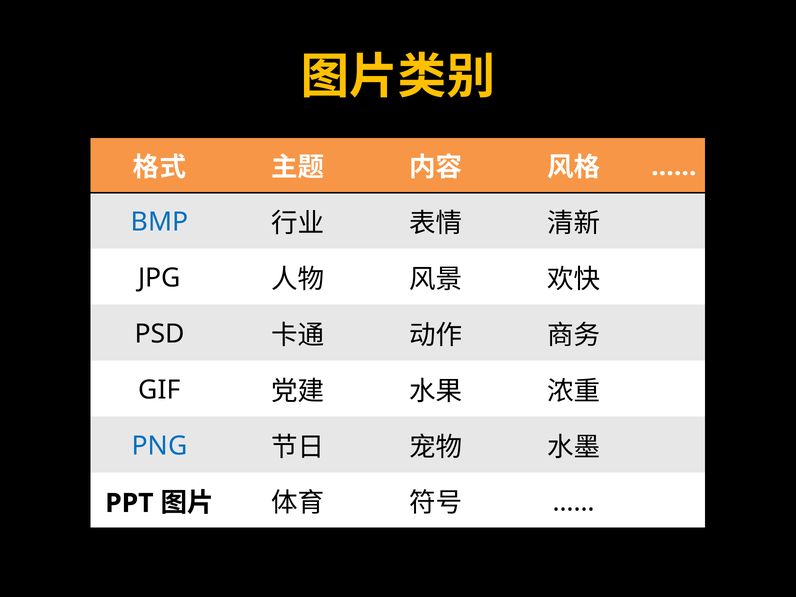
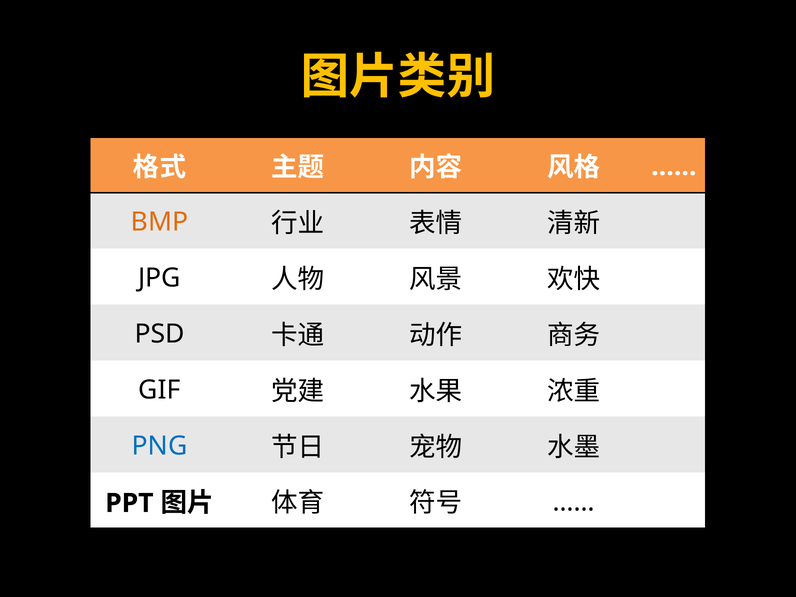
BMP colour: blue -> orange
